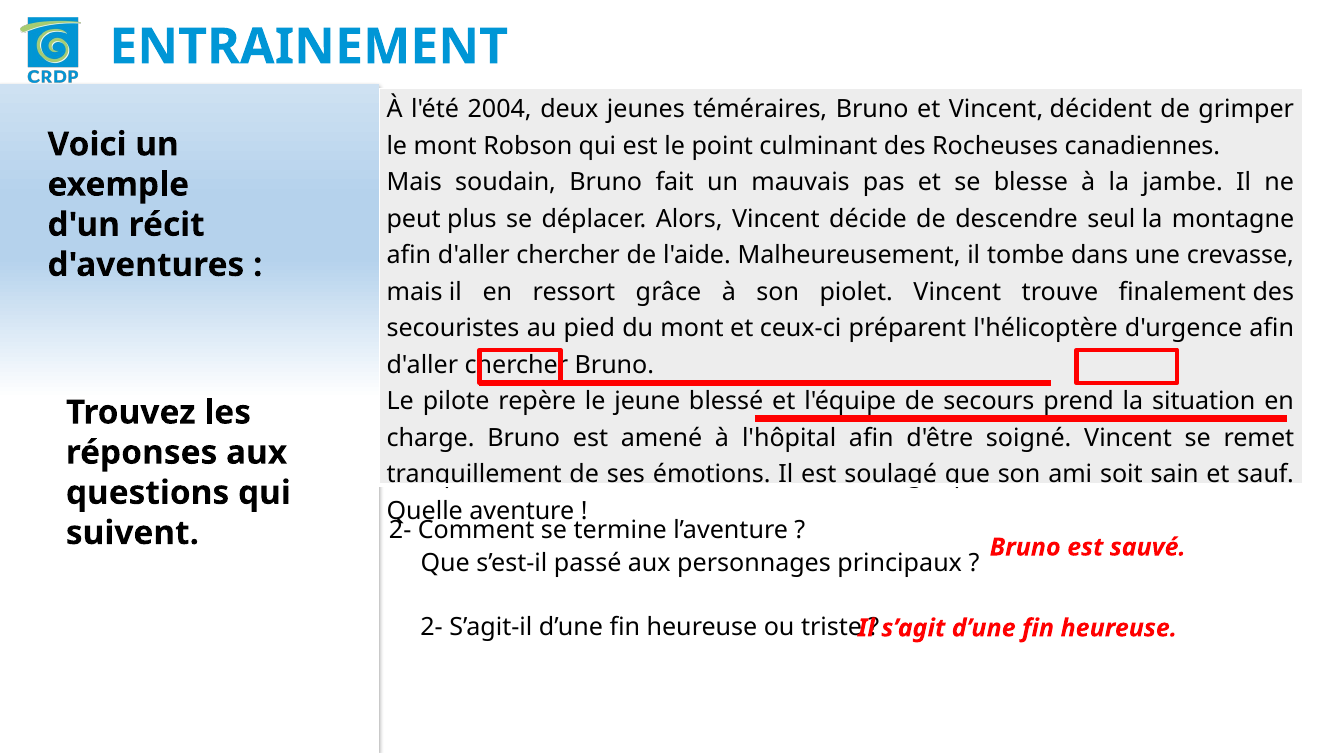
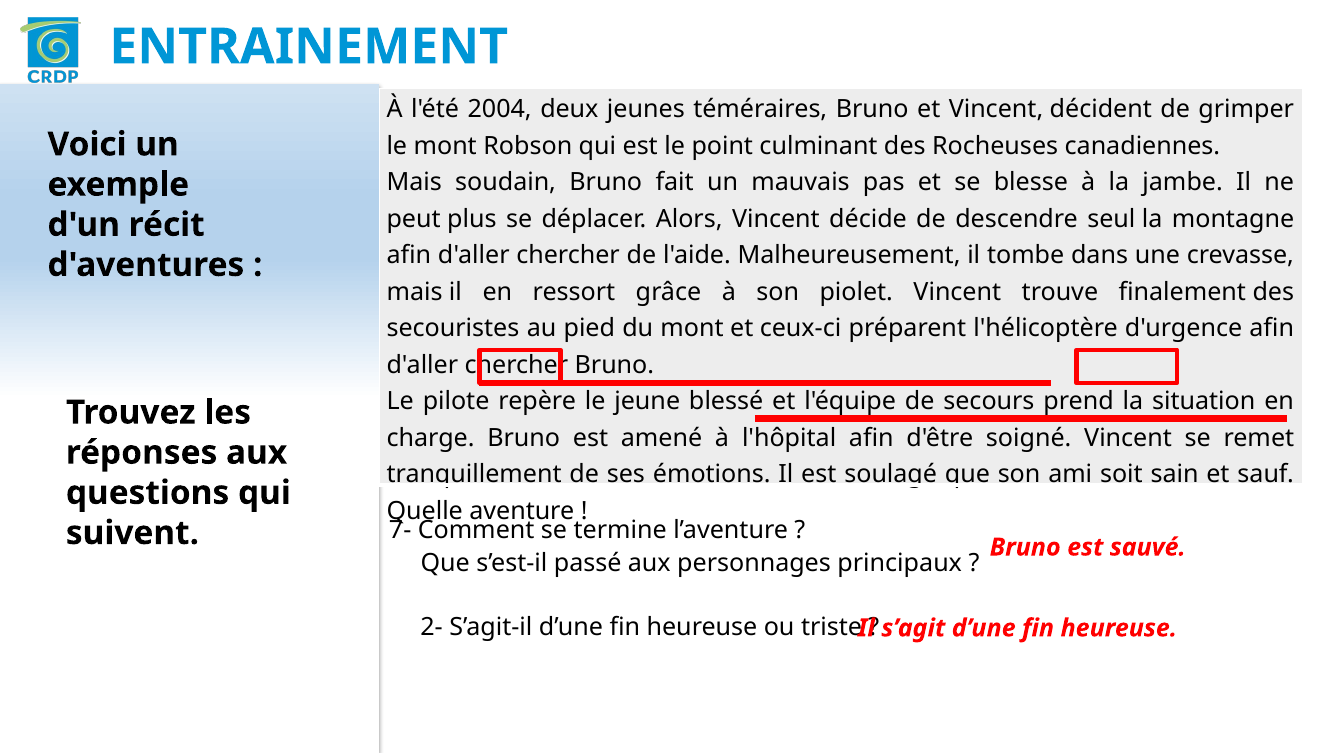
2- at (400, 530): 2- -> 7-
